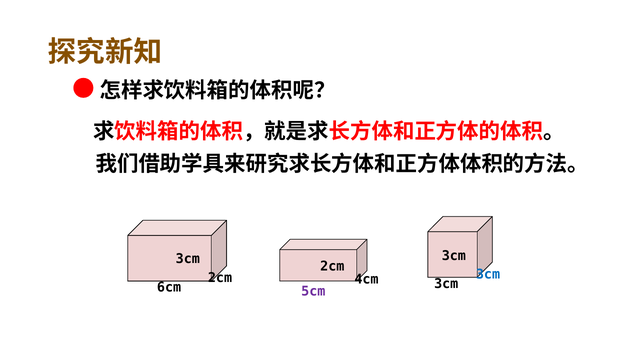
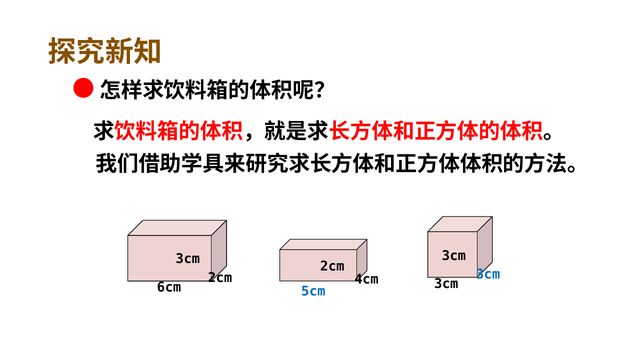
5cm colour: purple -> blue
